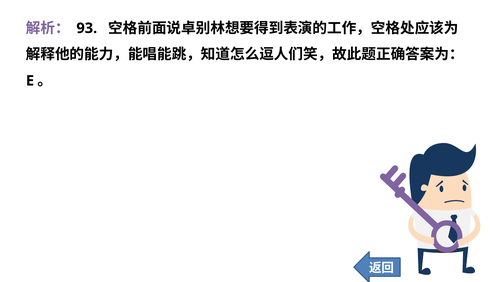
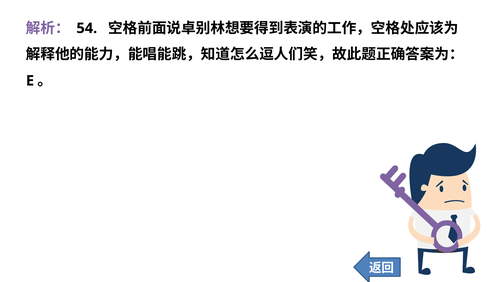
93: 93 -> 54
